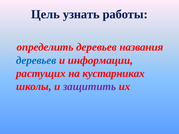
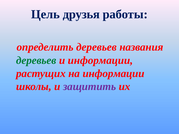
узнать: узнать -> друзья
деревьев at (36, 60) colour: blue -> green
на кустарниках: кустарниках -> информации
